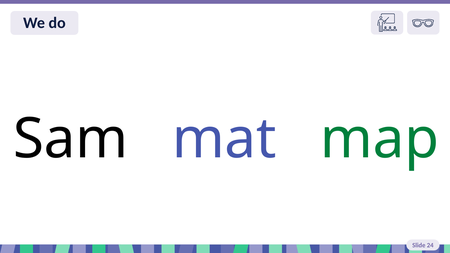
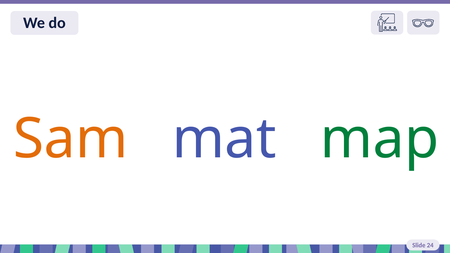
Sam colour: black -> orange
